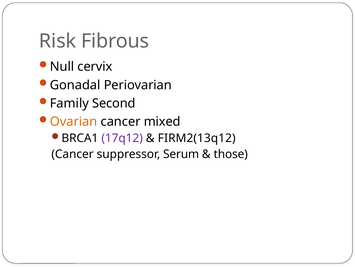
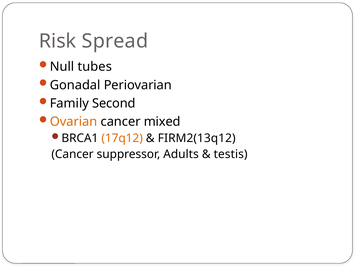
Fibrous: Fibrous -> Spread
cervix: cervix -> tubes
17q12 colour: purple -> orange
Serum: Serum -> Adults
those: those -> testis
